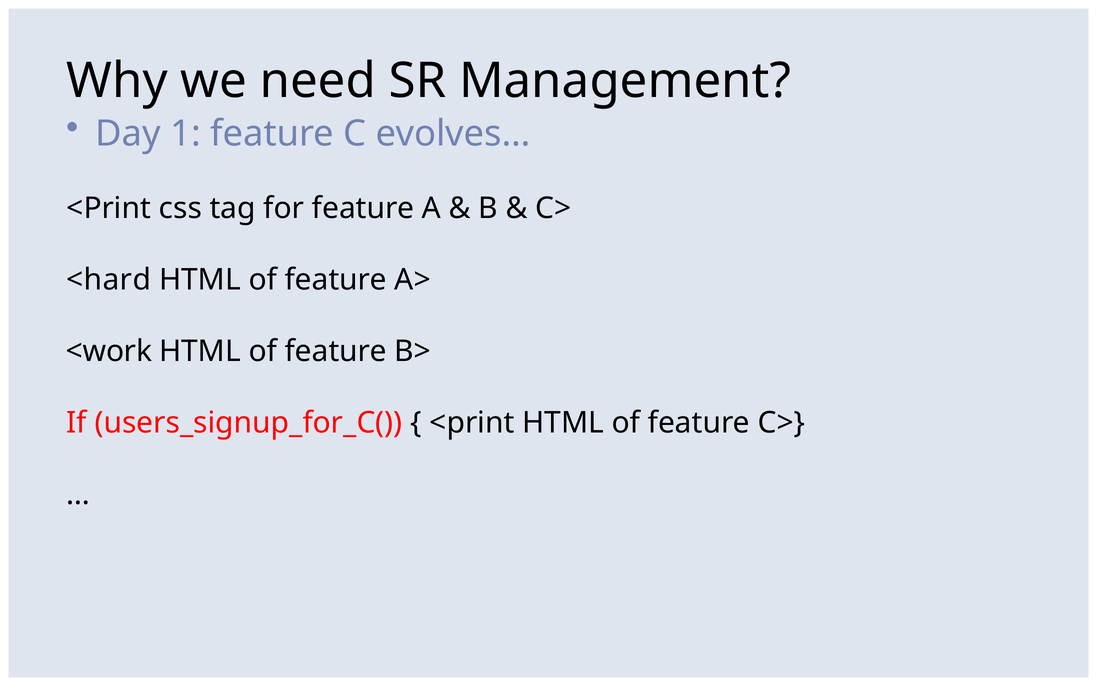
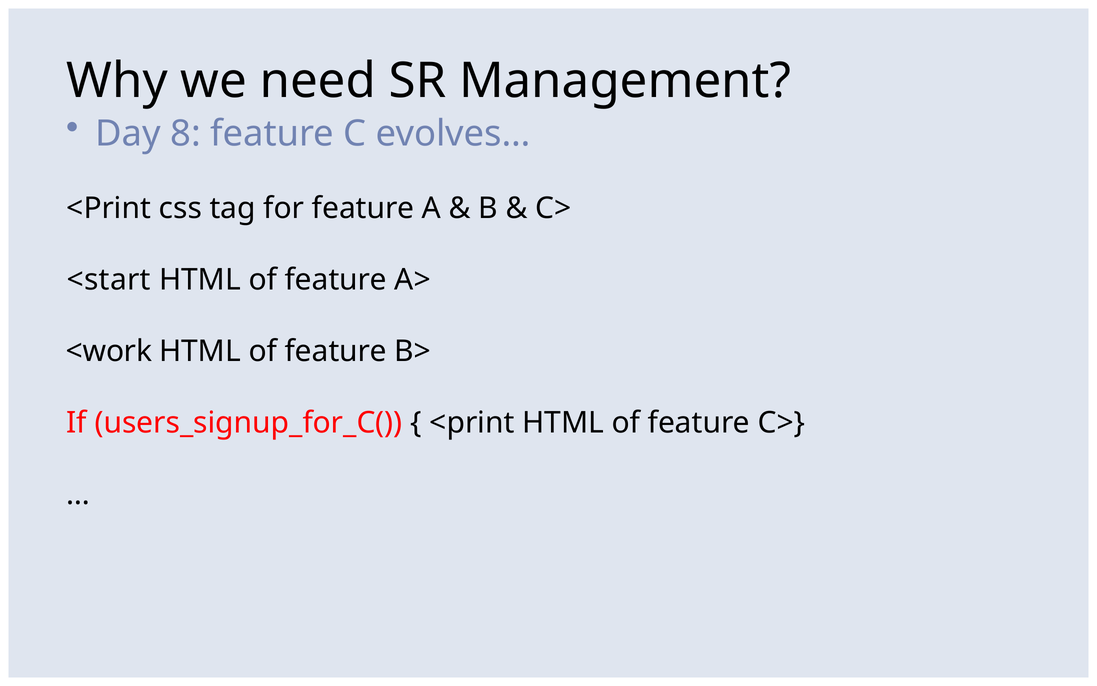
1: 1 -> 8
<hard: <hard -> <start
